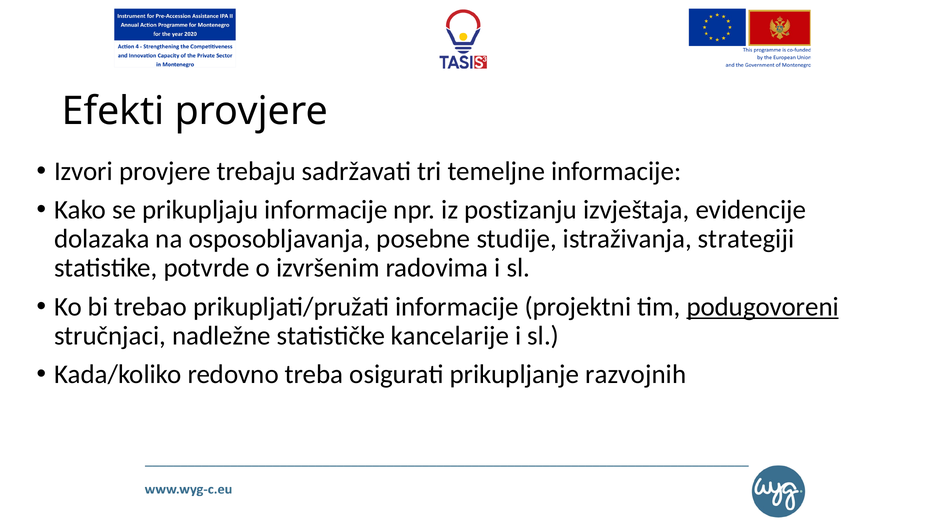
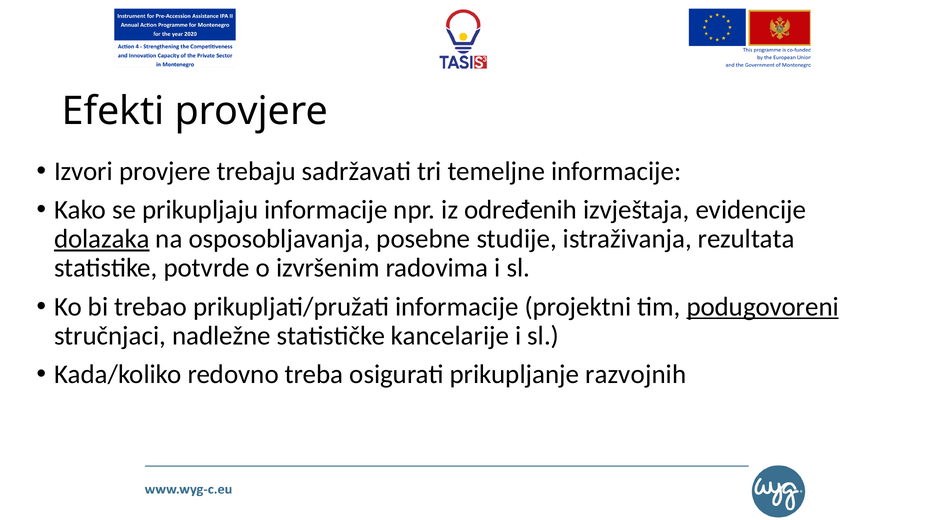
postizanju: postizanju -> određenih
dolazaka underline: none -> present
strategiji: strategiji -> rezultata
